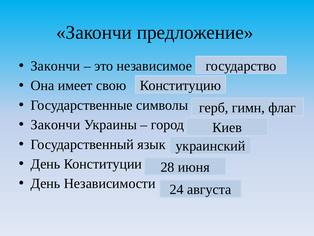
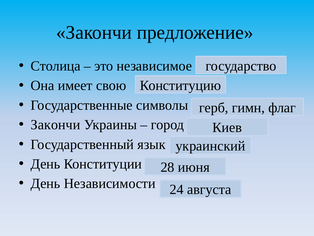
Закончи at (55, 66): Закончи -> Столица
